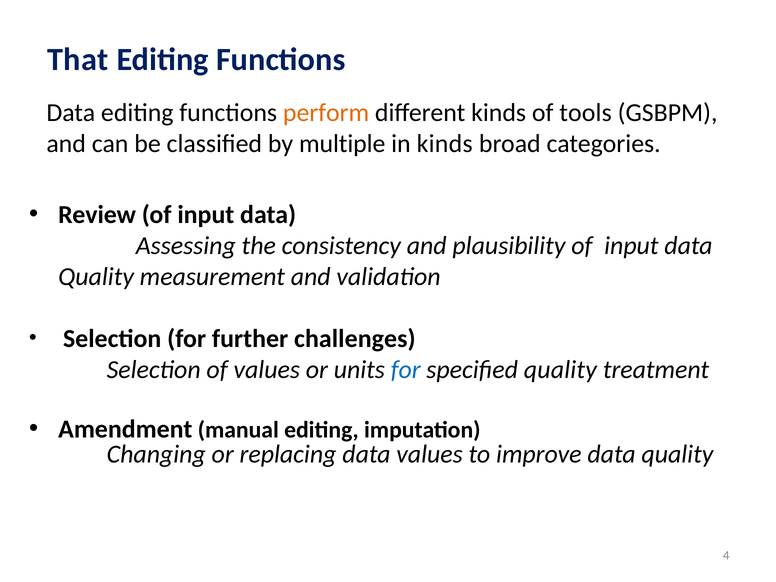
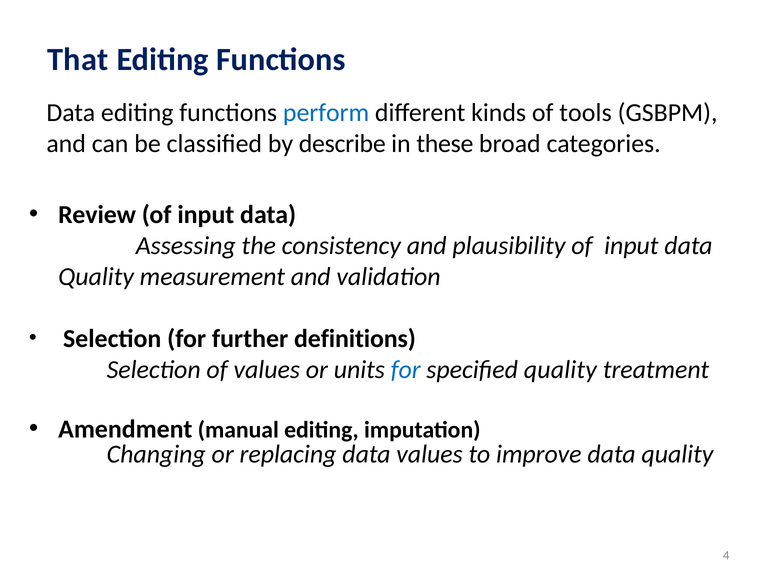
perform colour: orange -> blue
multiple: multiple -> describe
in kinds: kinds -> these
challenges: challenges -> definitions
